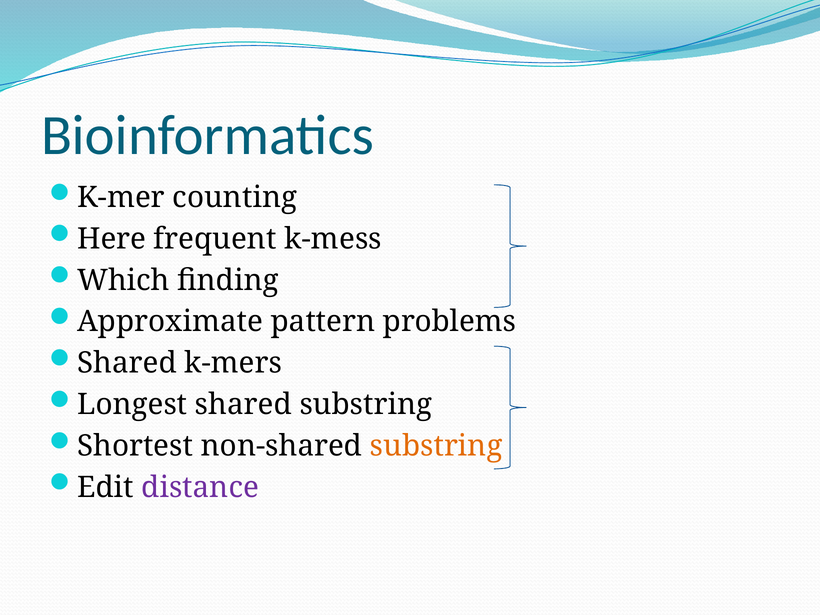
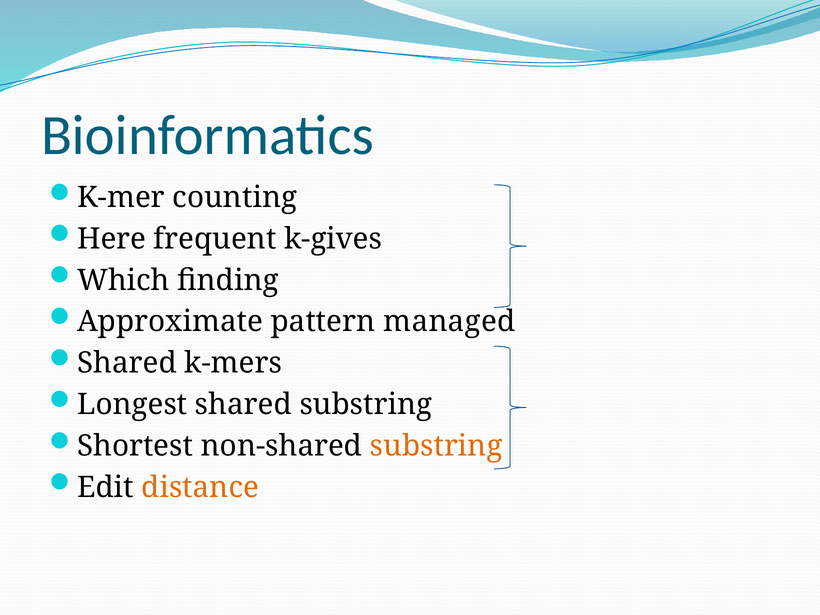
k-mess: k-mess -> k-gives
problems: problems -> managed
distance colour: purple -> orange
